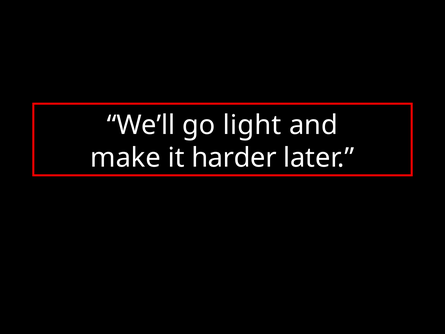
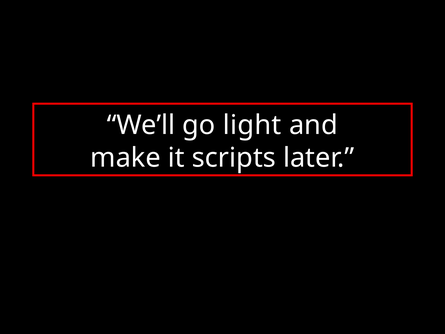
harder: harder -> scripts
